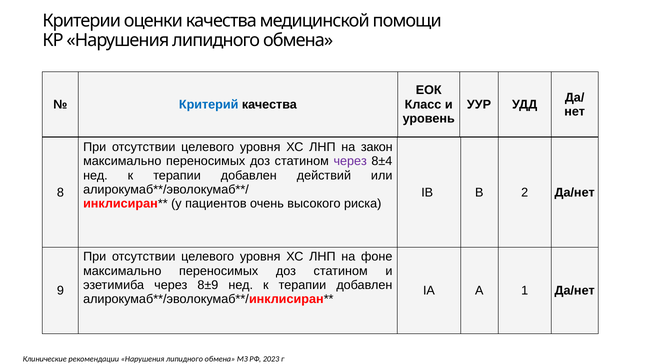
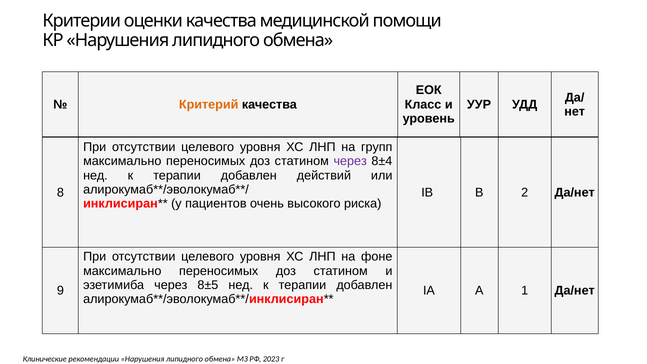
Критерий colour: blue -> orange
закон: закон -> групп
8±9: 8±9 -> 8±5
